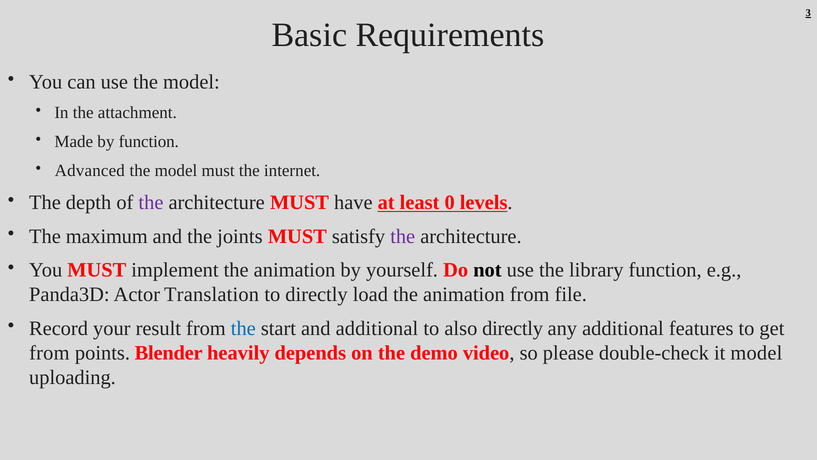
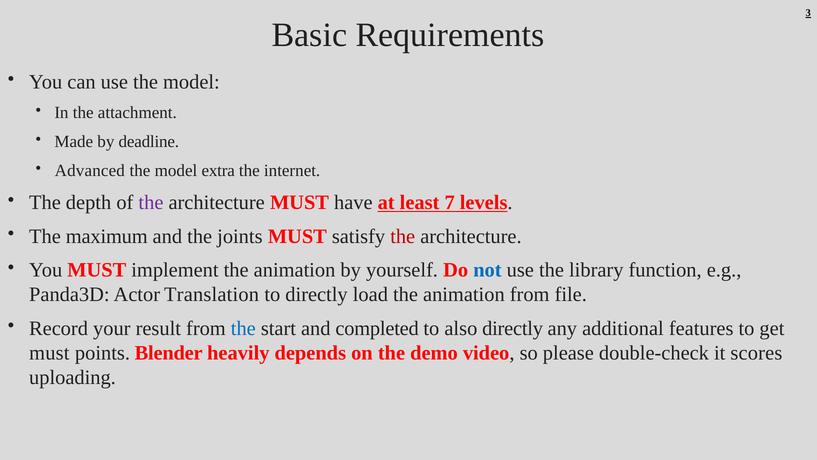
by function: function -> deadline
model must: must -> extra
0: 0 -> 7
the at (403, 236) colour: purple -> red
not colour: black -> blue
and additional: additional -> completed
from at (49, 353): from -> must
it model: model -> scores
